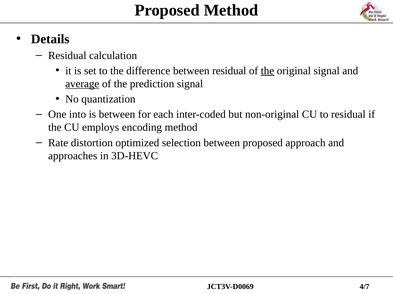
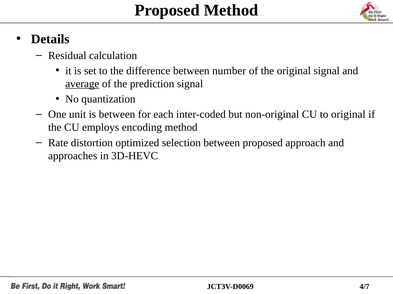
between residual: residual -> number
the at (267, 71) underline: present -> none
into: into -> unit
to residual: residual -> original
